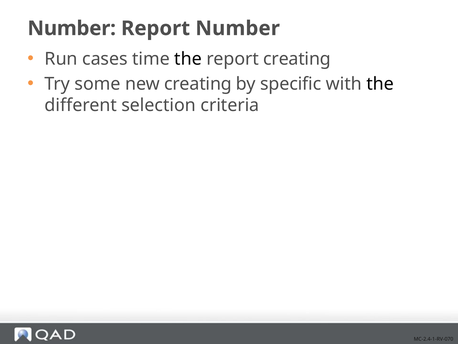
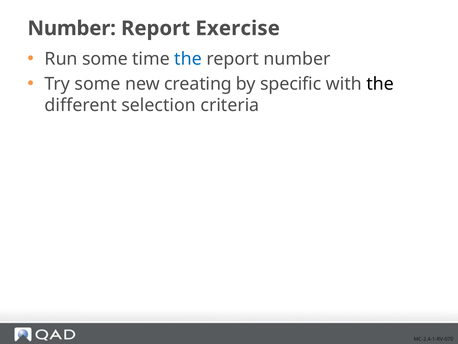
Report Number: Number -> Exercise
Run cases: cases -> some
the at (188, 59) colour: black -> blue
report creating: creating -> number
